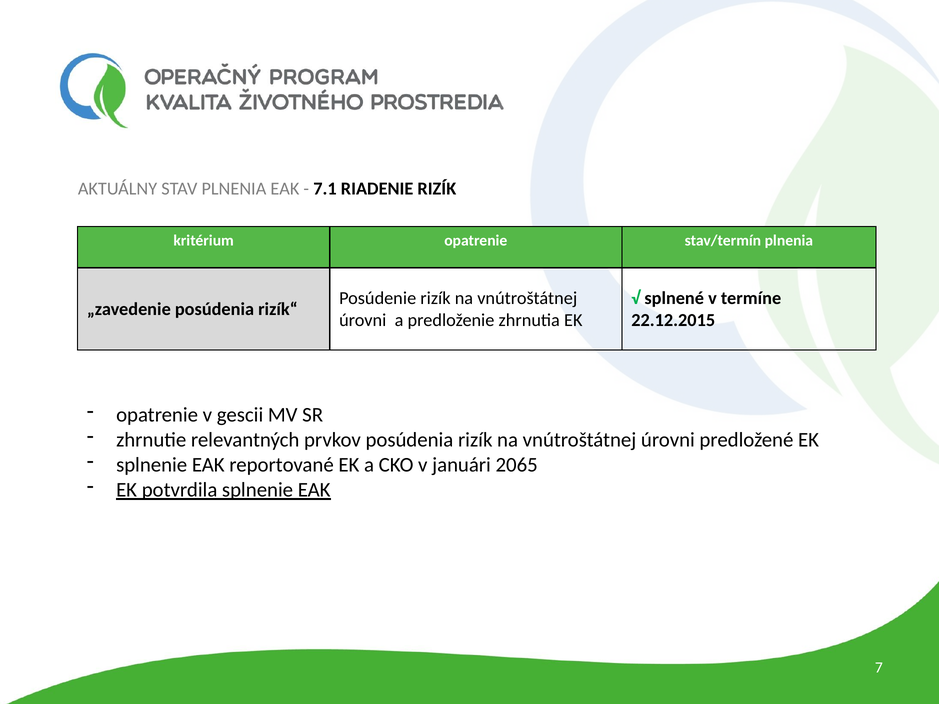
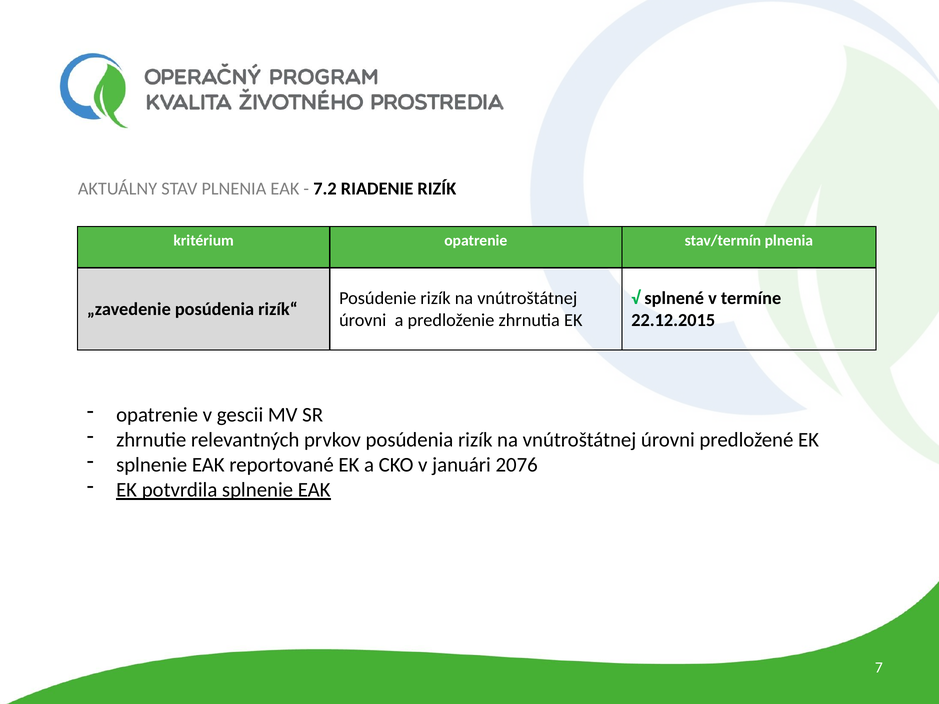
7.1: 7.1 -> 7.2
2065: 2065 -> 2076
